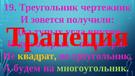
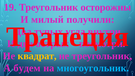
чертежник: чертежник -> осторожны
зовется: зовется -> милый
многоугольник colour: light green -> light blue
